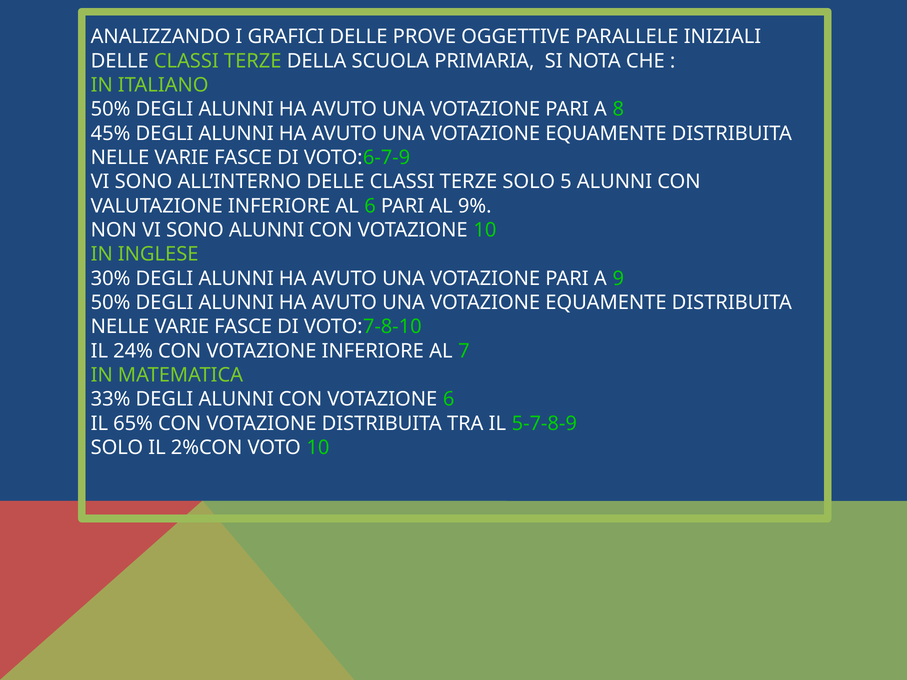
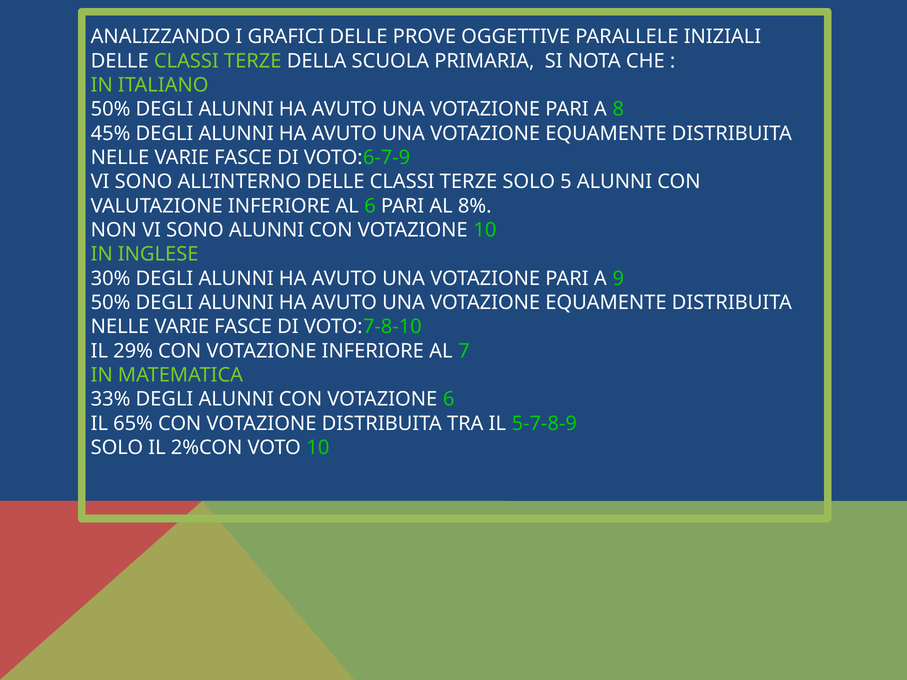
9%: 9% -> 8%
24%: 24% -> 29%
